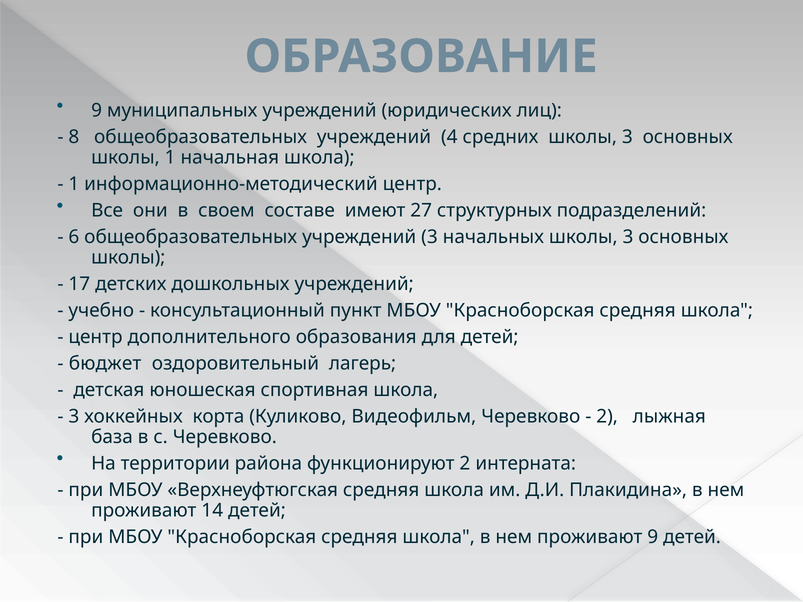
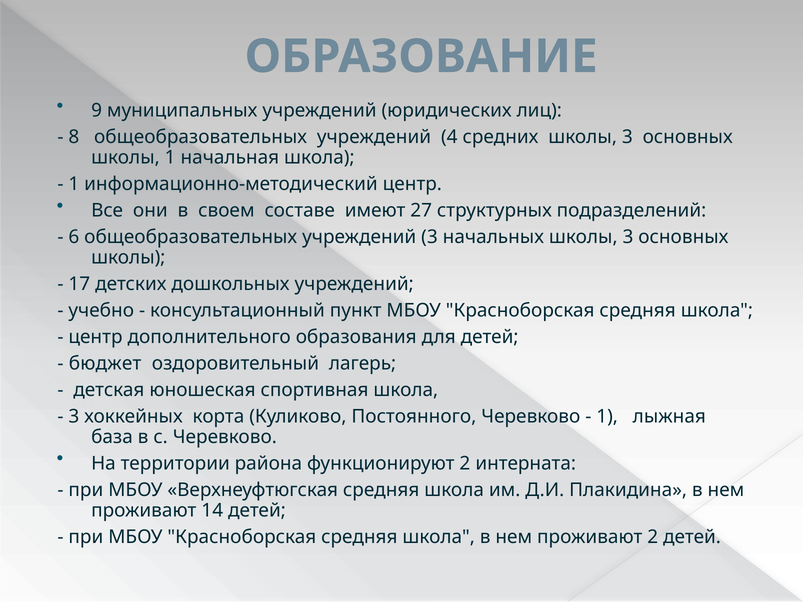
Видеофильм: Видеофильм -> Постоянного
2 at (607, 417): 2 -> 1
проживают 9: 9 -> 2
